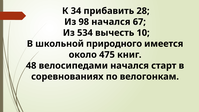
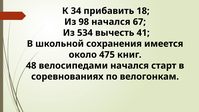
28: 28 -> 18
10: 10 -> 41
природного: природного -> сохранения
